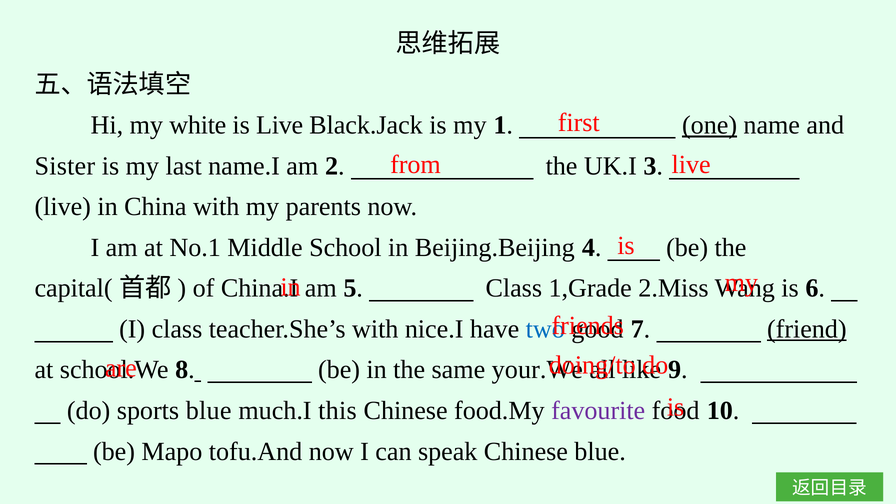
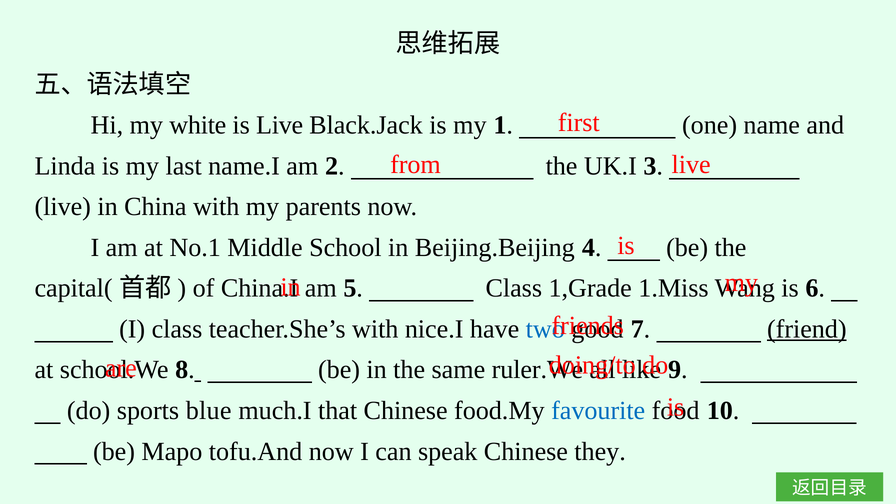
one underline: present -> none
Sister: Sister -> Linda
2.Miss: 2.Miss -> 1.Miss
your.We: your.We -> ruler.We
this: this -> that
favourite colour: purple -> blue
Chinese blue: blue -> they
